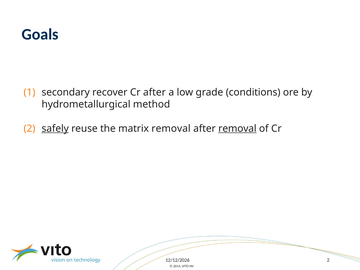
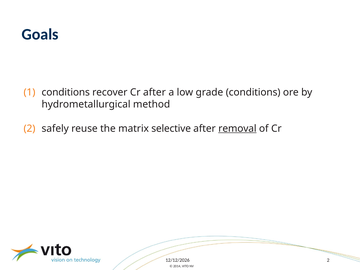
secondary at (66, 92): secondary -> conditions
safely underline: present -> none
matrix removal: removal -> selective
